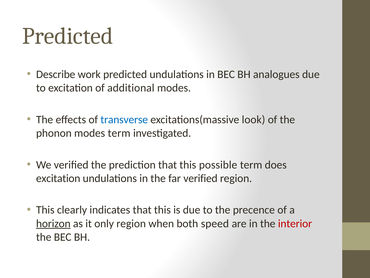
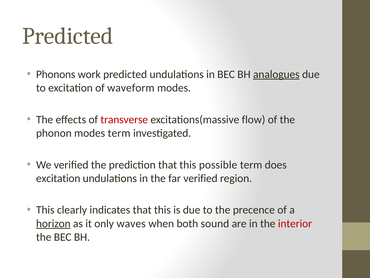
Describe: Describe -> Phonons
analogues underline: none -> present
additional: additional -> waveform
transverse colour: blue -> red
look: look -> flow
only region: region -> waves
speed: speed -> sound
